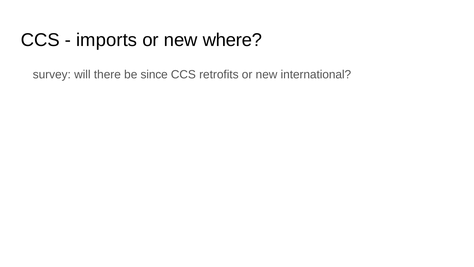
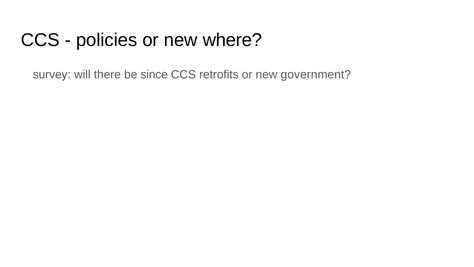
imports: imports -> policies
international: international -> government
